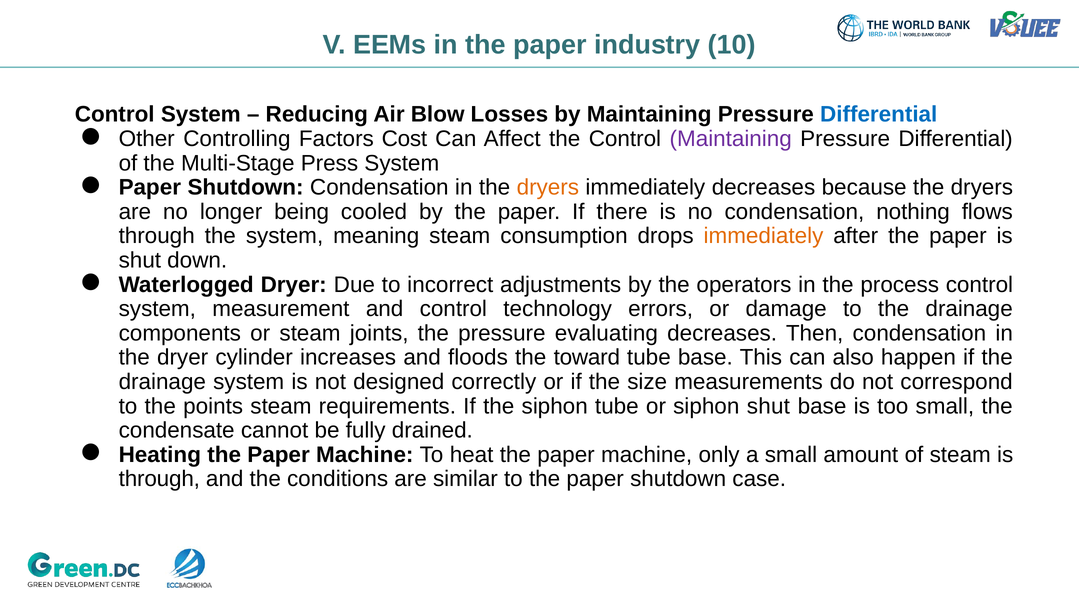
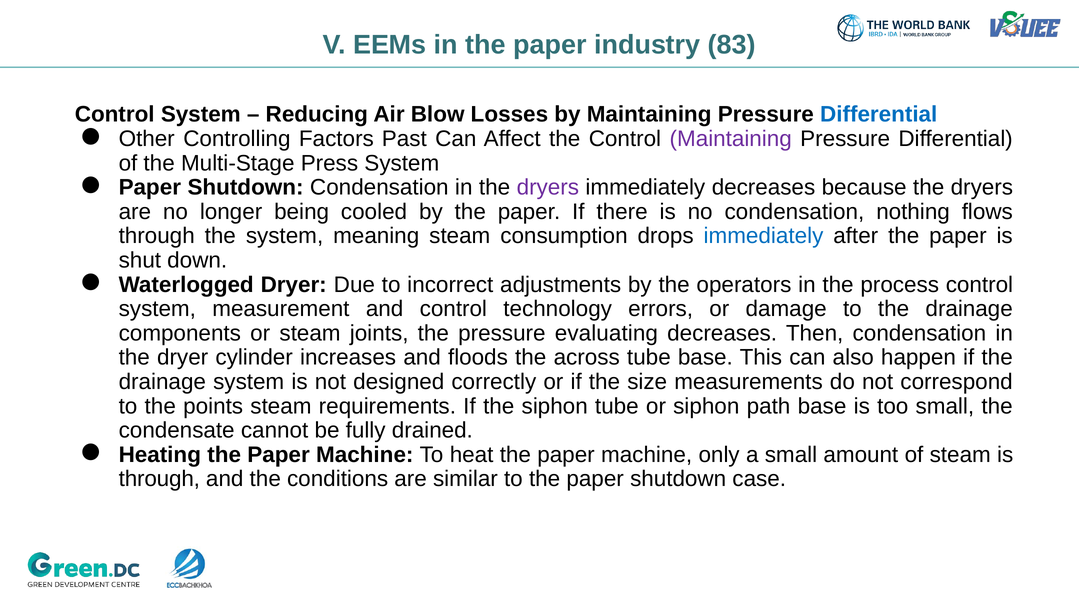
10: 10 -> 83
Cost: Cost -> Past
dryers at (548, 187) colour: orange -> purple
immediately at (763, 236) colour: orange -> blue
toward: toward -> across
siphon shut: shut -> path
